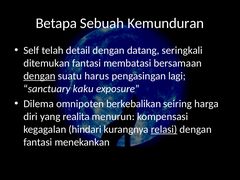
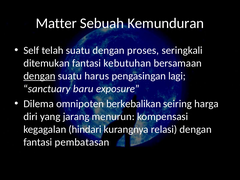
Betapa: Betapa -> Matter
telah detail: detail -> suatu
datang: datang -> proses
membatasi: membatasi -> kebutuhan
kaku: kaku -> baru
realita: realita -> jarang
relasi underline: present -> none
menekankan: menekankan -> pembatasan
